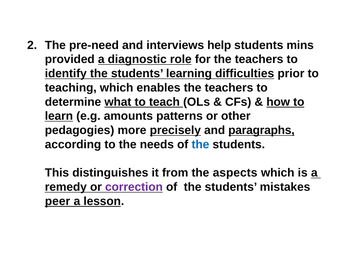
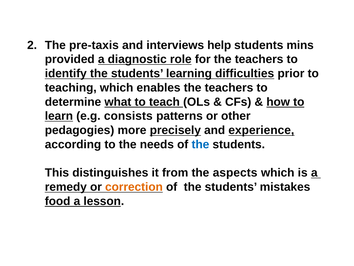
pre-need: pre-need -> pre-taxis
amounts: amounts -> consists
paragraphs: paragraphs -> experience
correction colour: purple -> orange
peer: peer -> food
